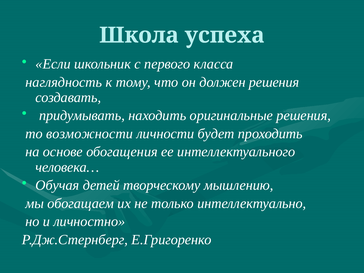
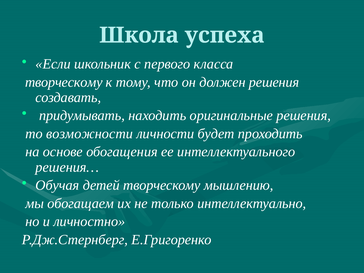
наглядность at (64, 82): наглядность -> творческому
человека…: человека… -> решения…
